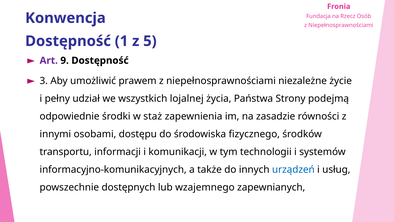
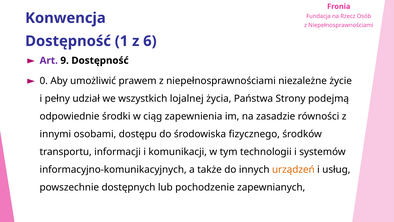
5: 5 -> 6
3: 3 -> 0
staż: staż -> ciąg
urządzeń colour: blue -> orange
wzajemnego: wzajemnego -> pochodzenie
